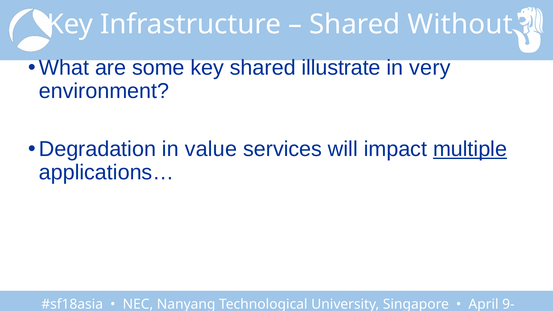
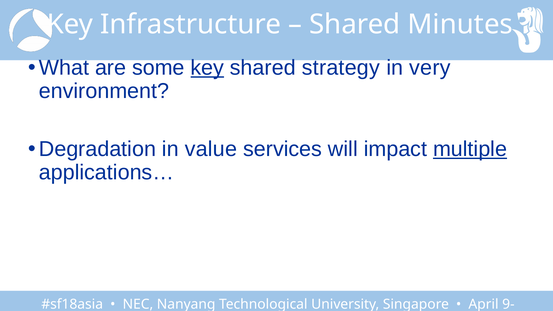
Without: Without -> Minutes
key at (207, 68) underline: none -> present
illustrate: illustrate -> strategy
